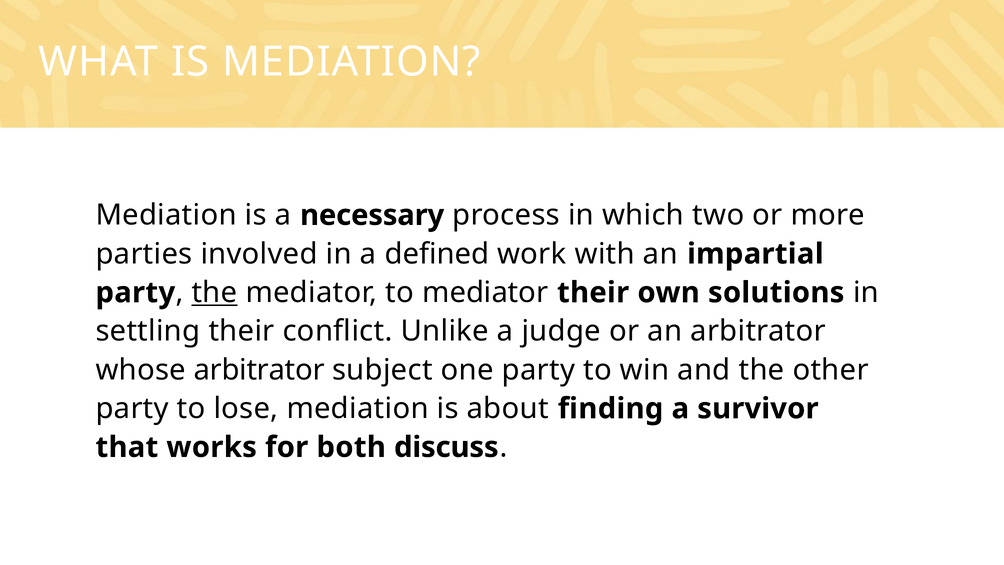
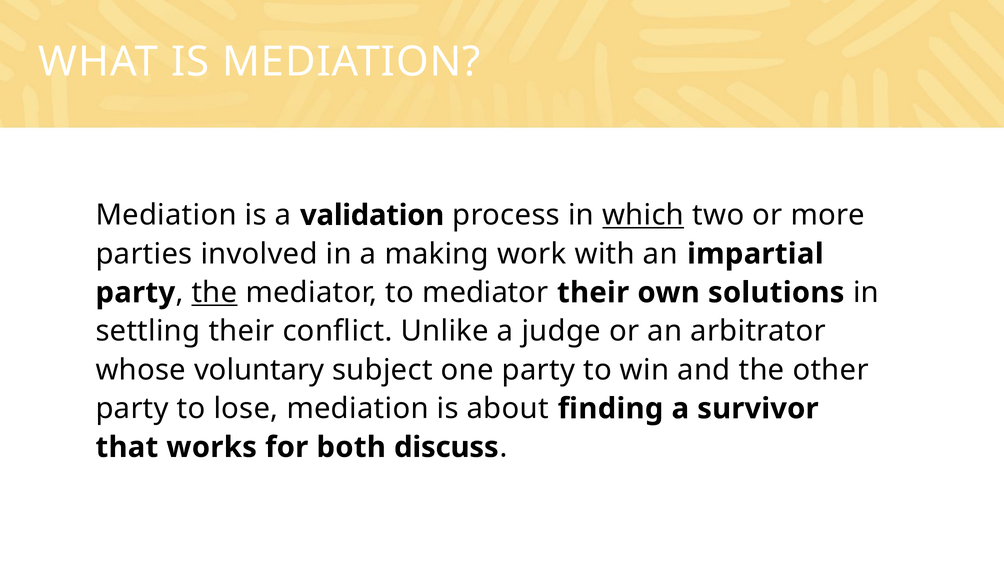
necessary: necessary -> validation
which underline: none -> present
defined: defined -> making
whose arbitrator: arbitrator -> voluntary
